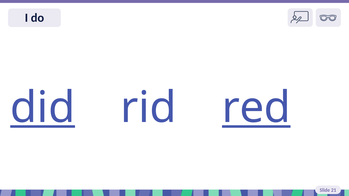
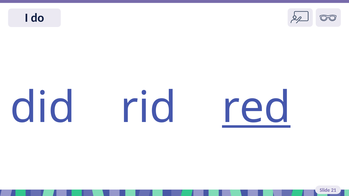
did underline: present -> none
